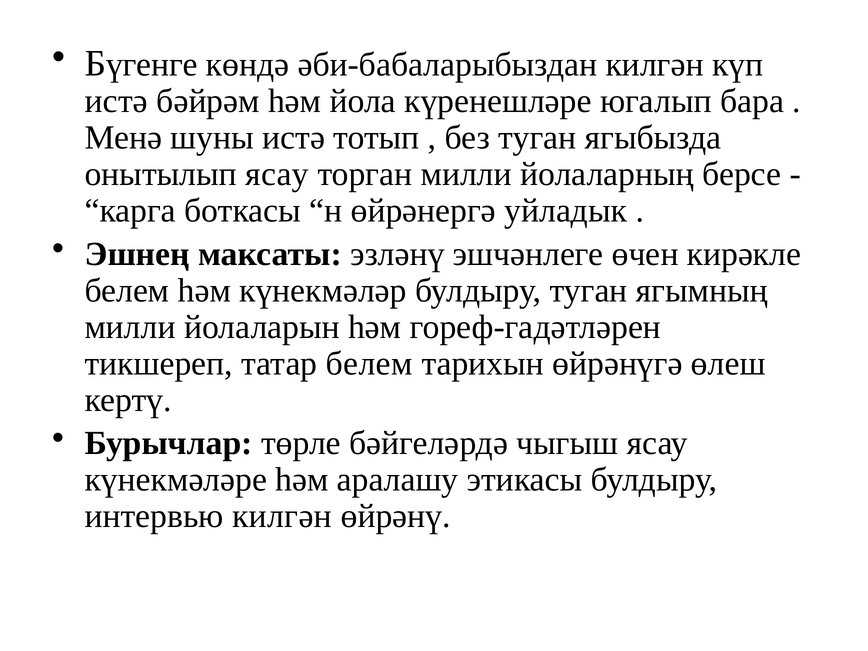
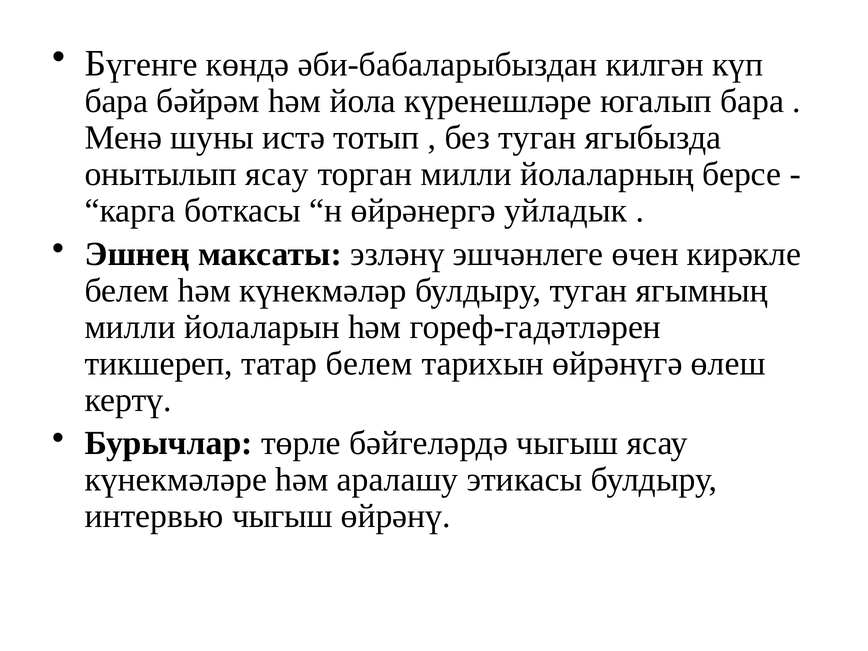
истә at (116, 101): истә -> бара
интервью килгән: килгән -> чыгыш
